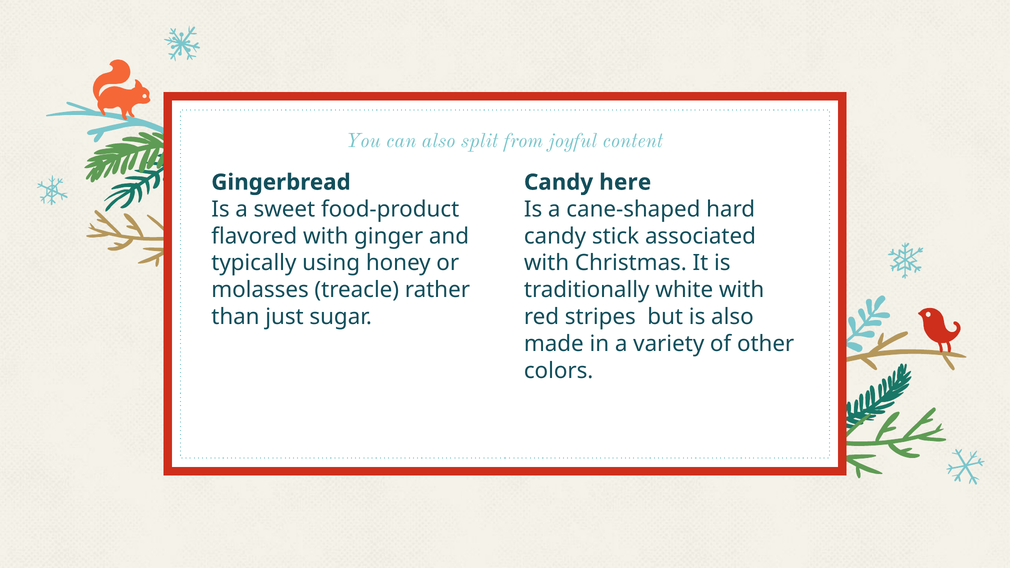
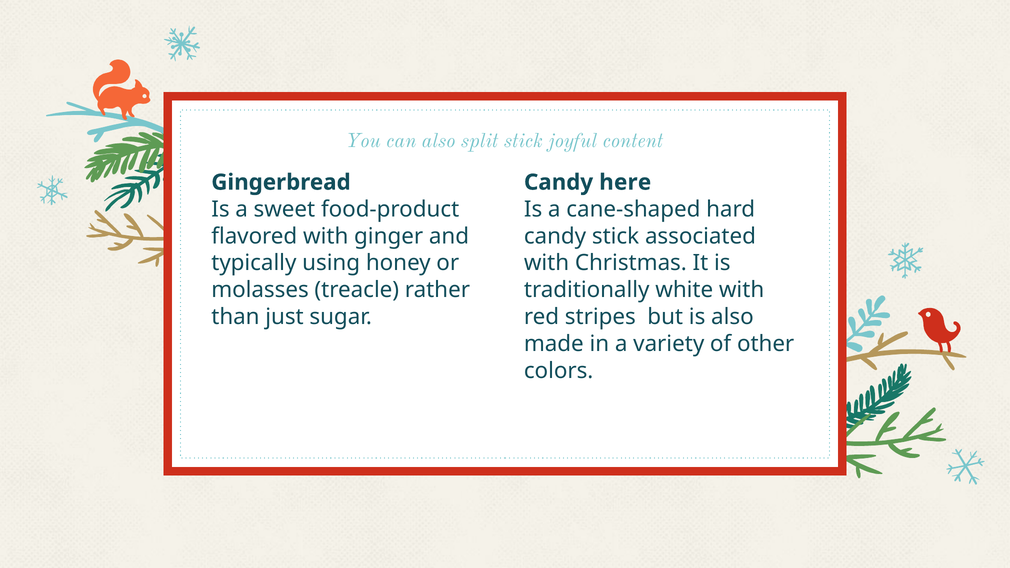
split from: from -> stick
